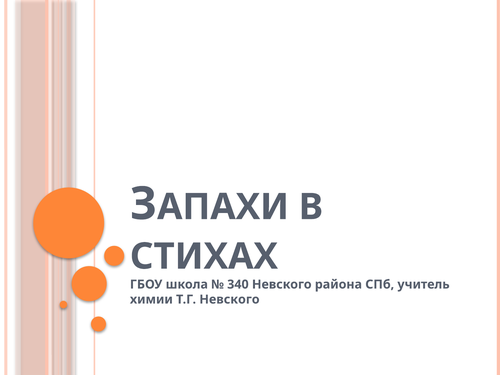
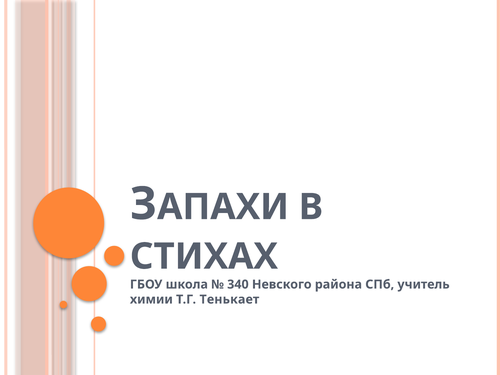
Т.Г Невского: Невского -> Тенькает
